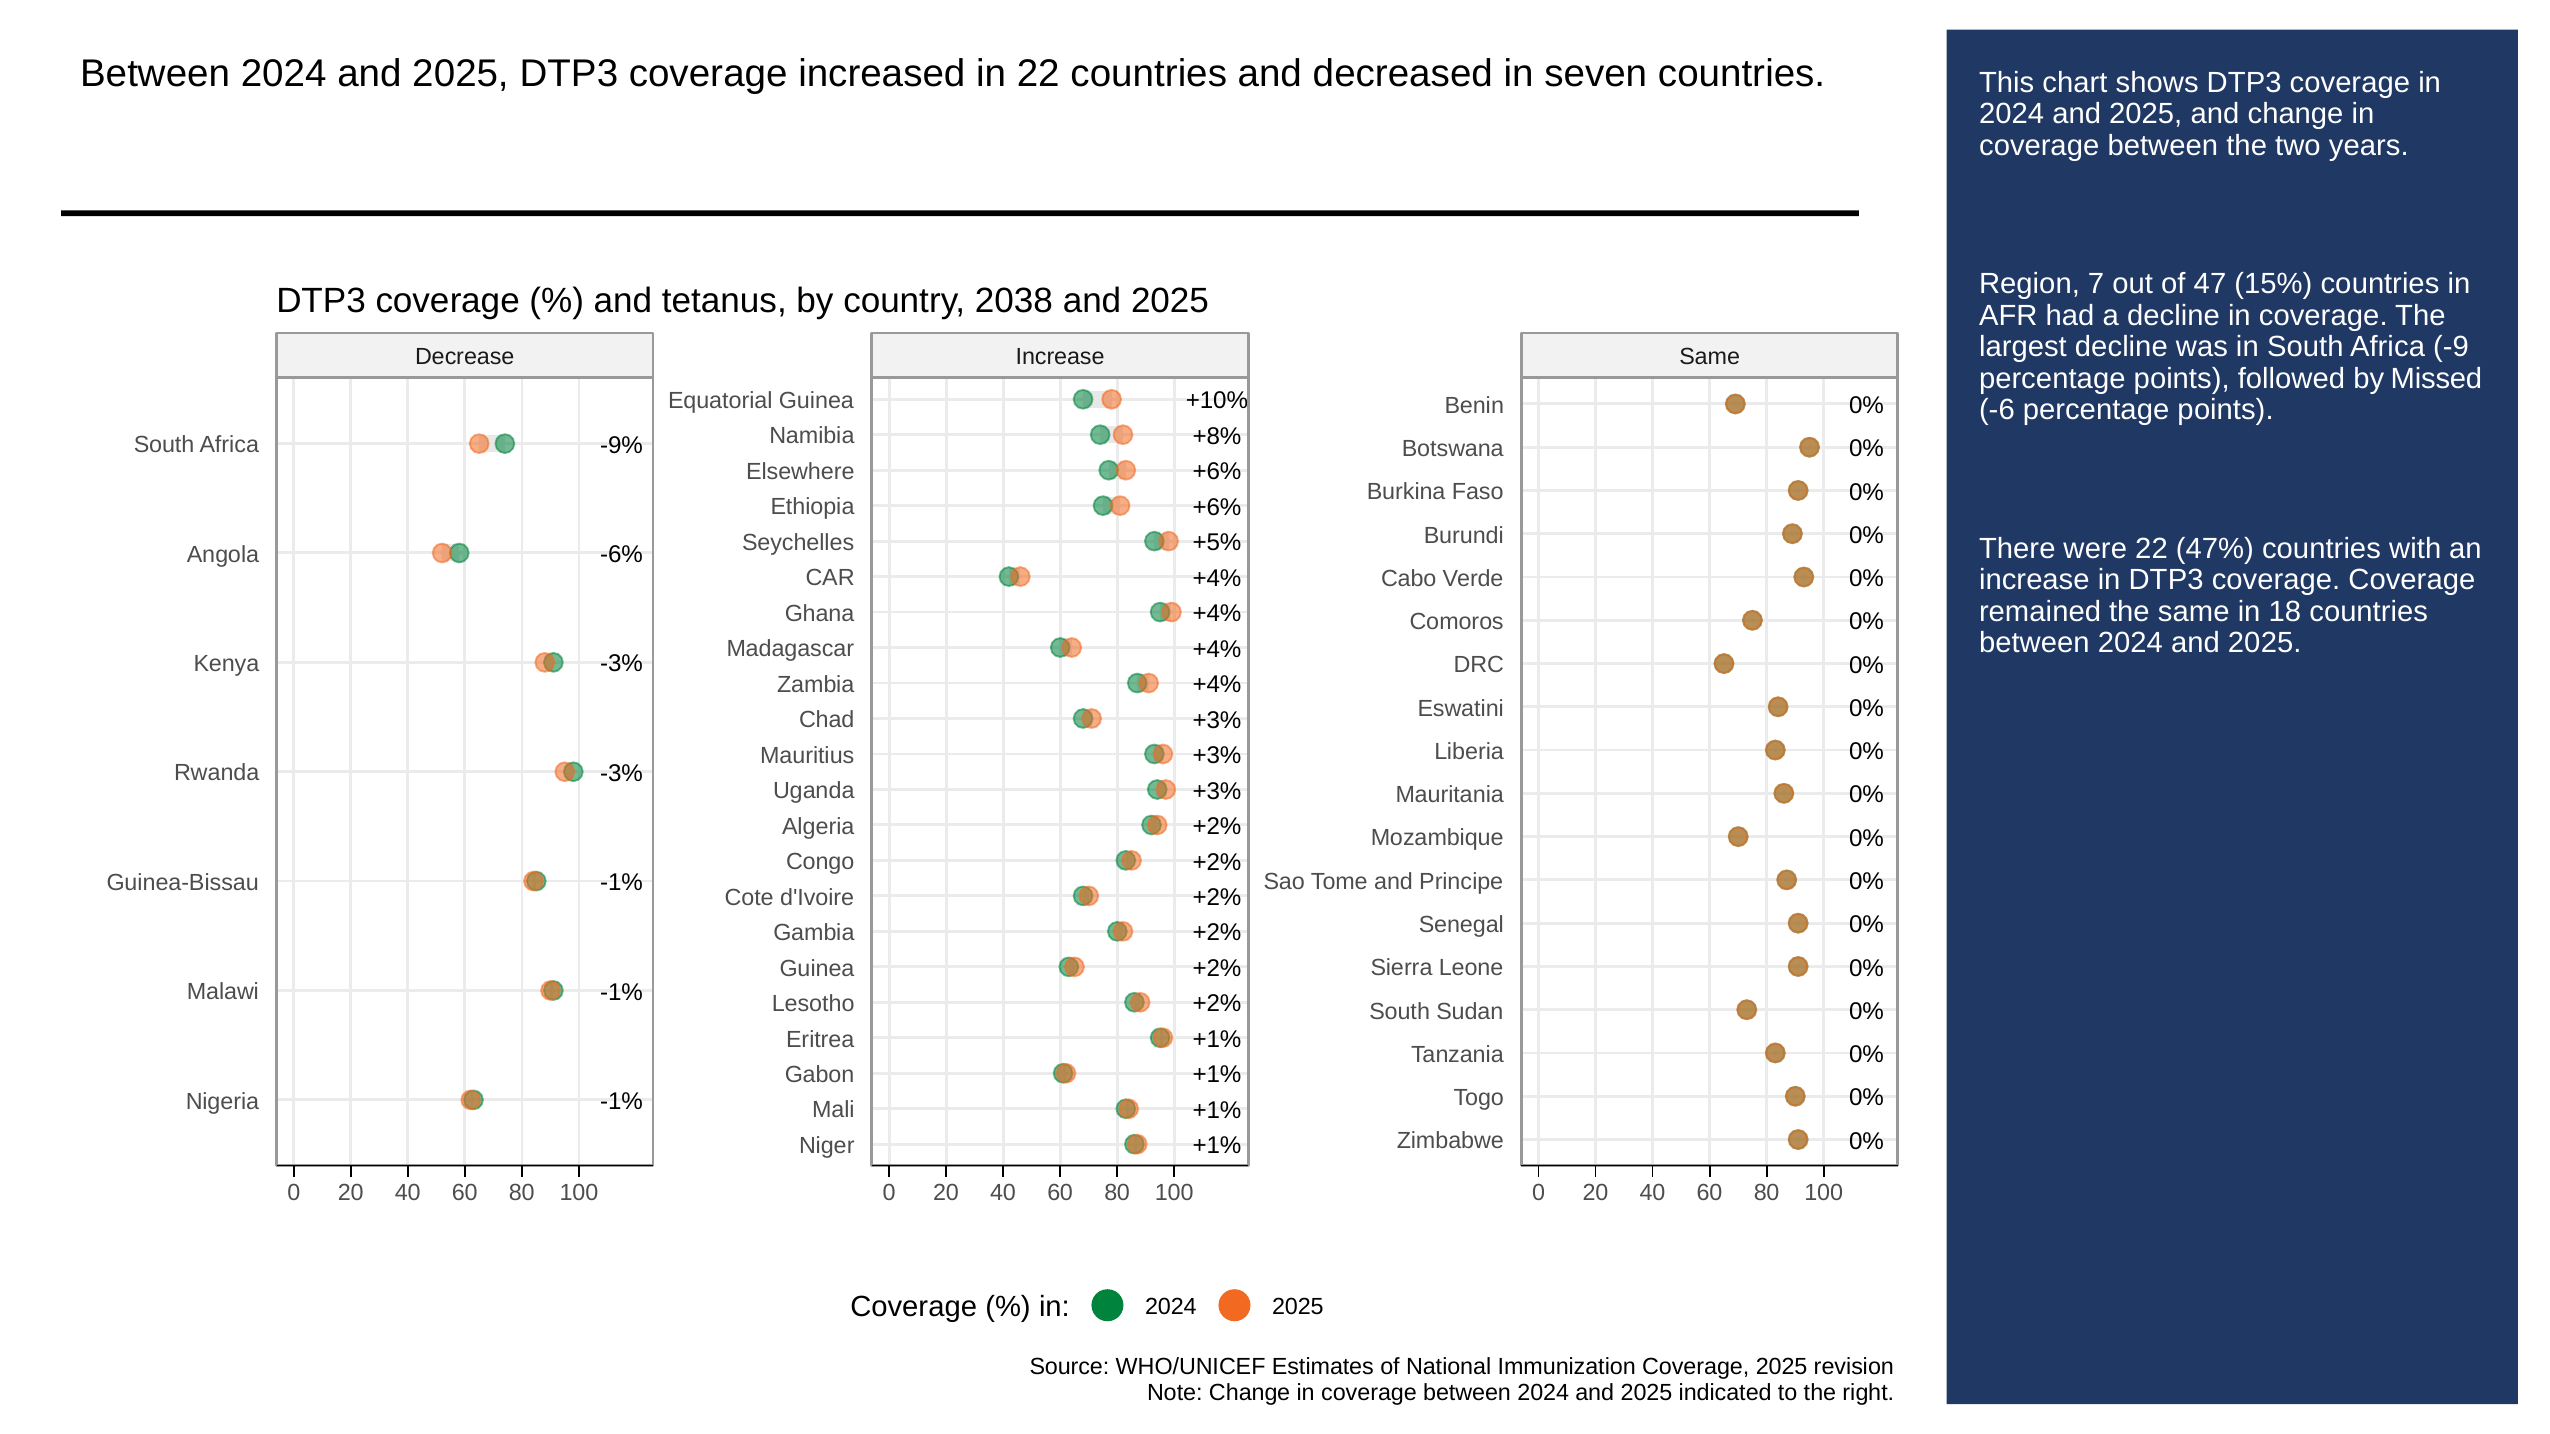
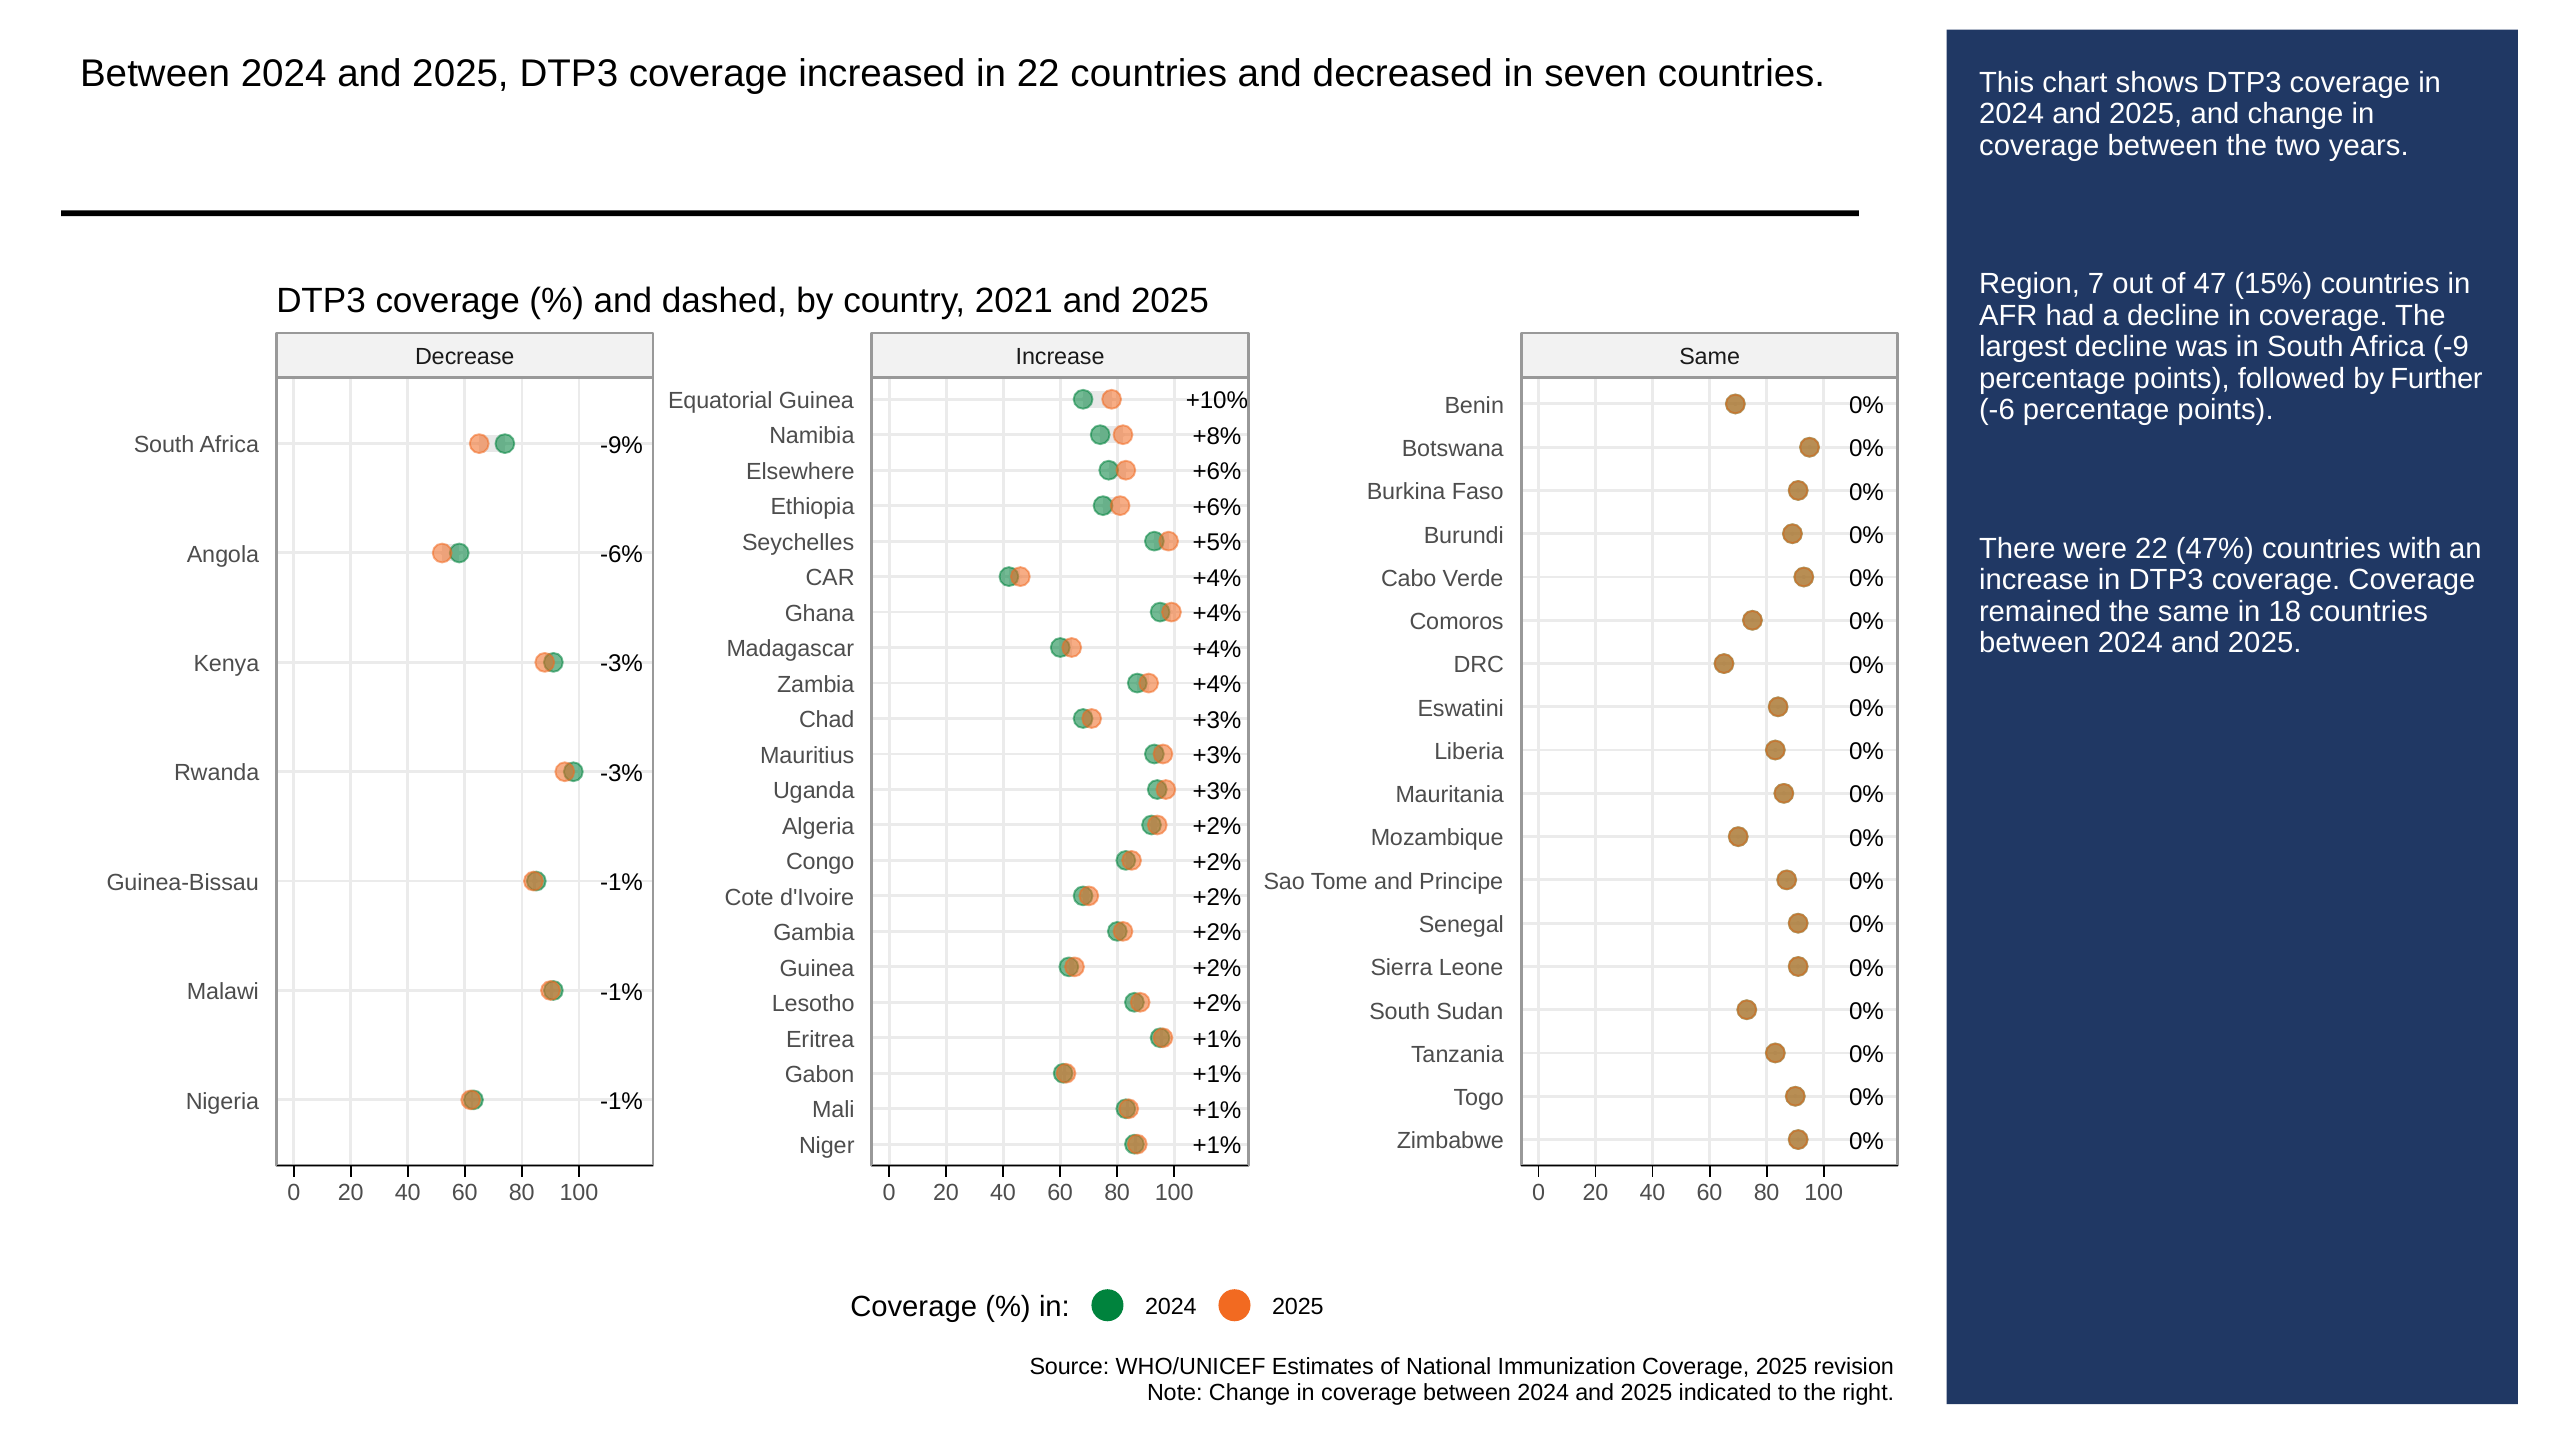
tetanus: tetanus -> dashed
2038: 2038 -> 2021
Missed: Missed -> Further
